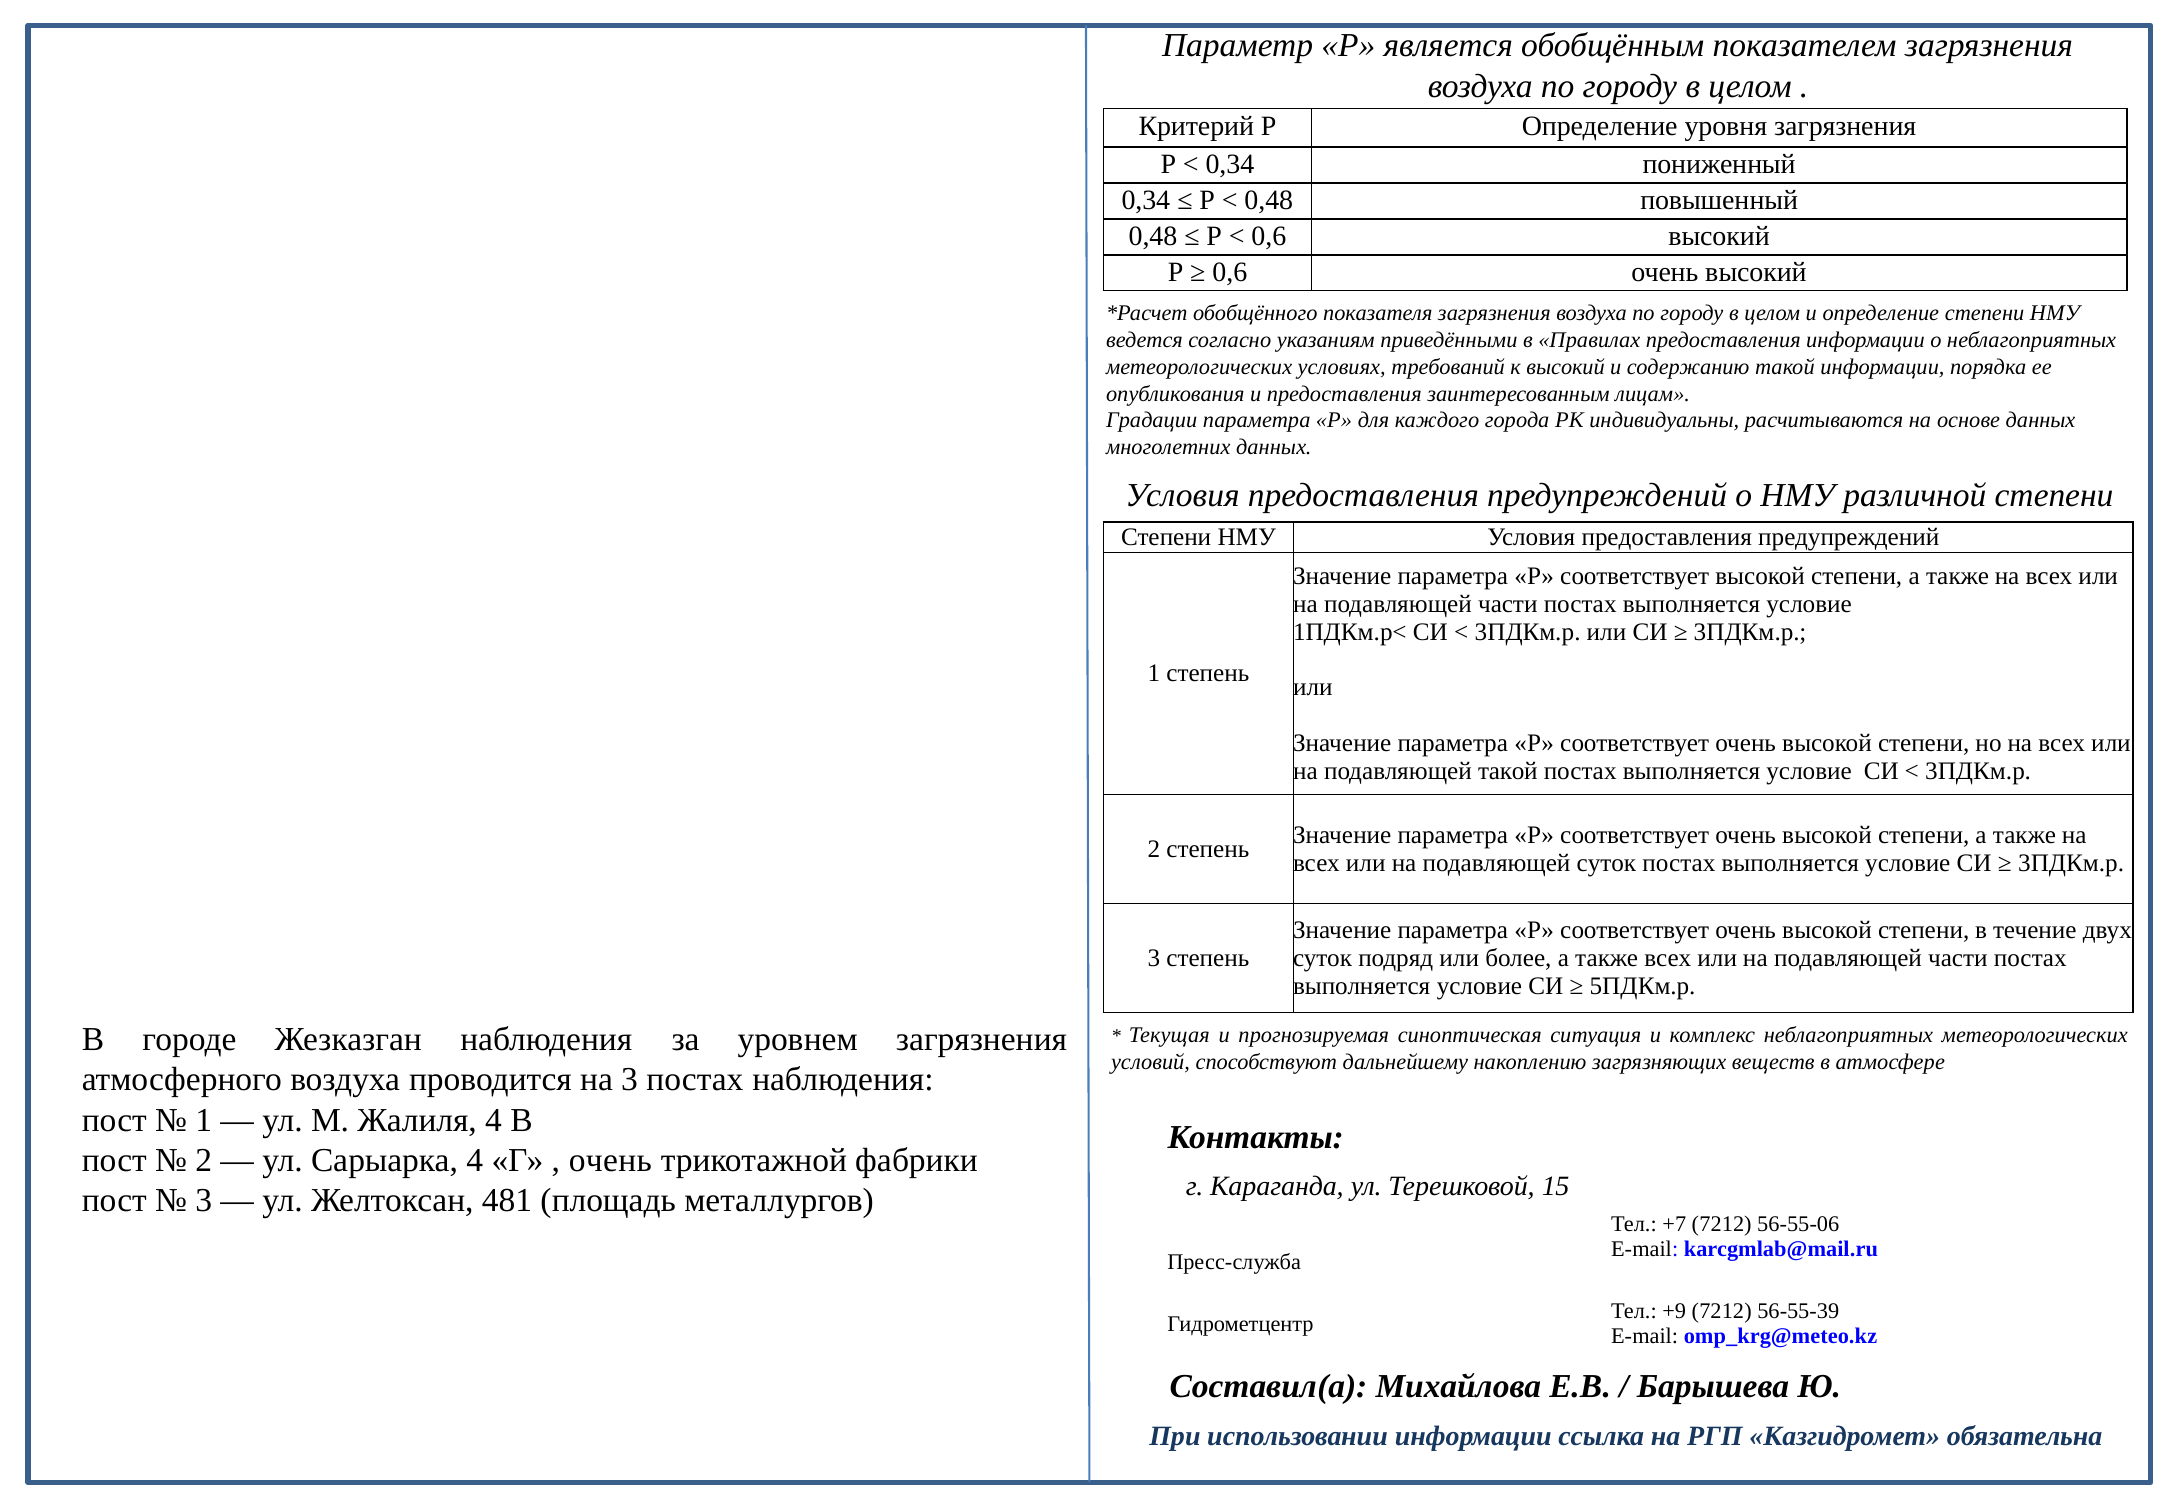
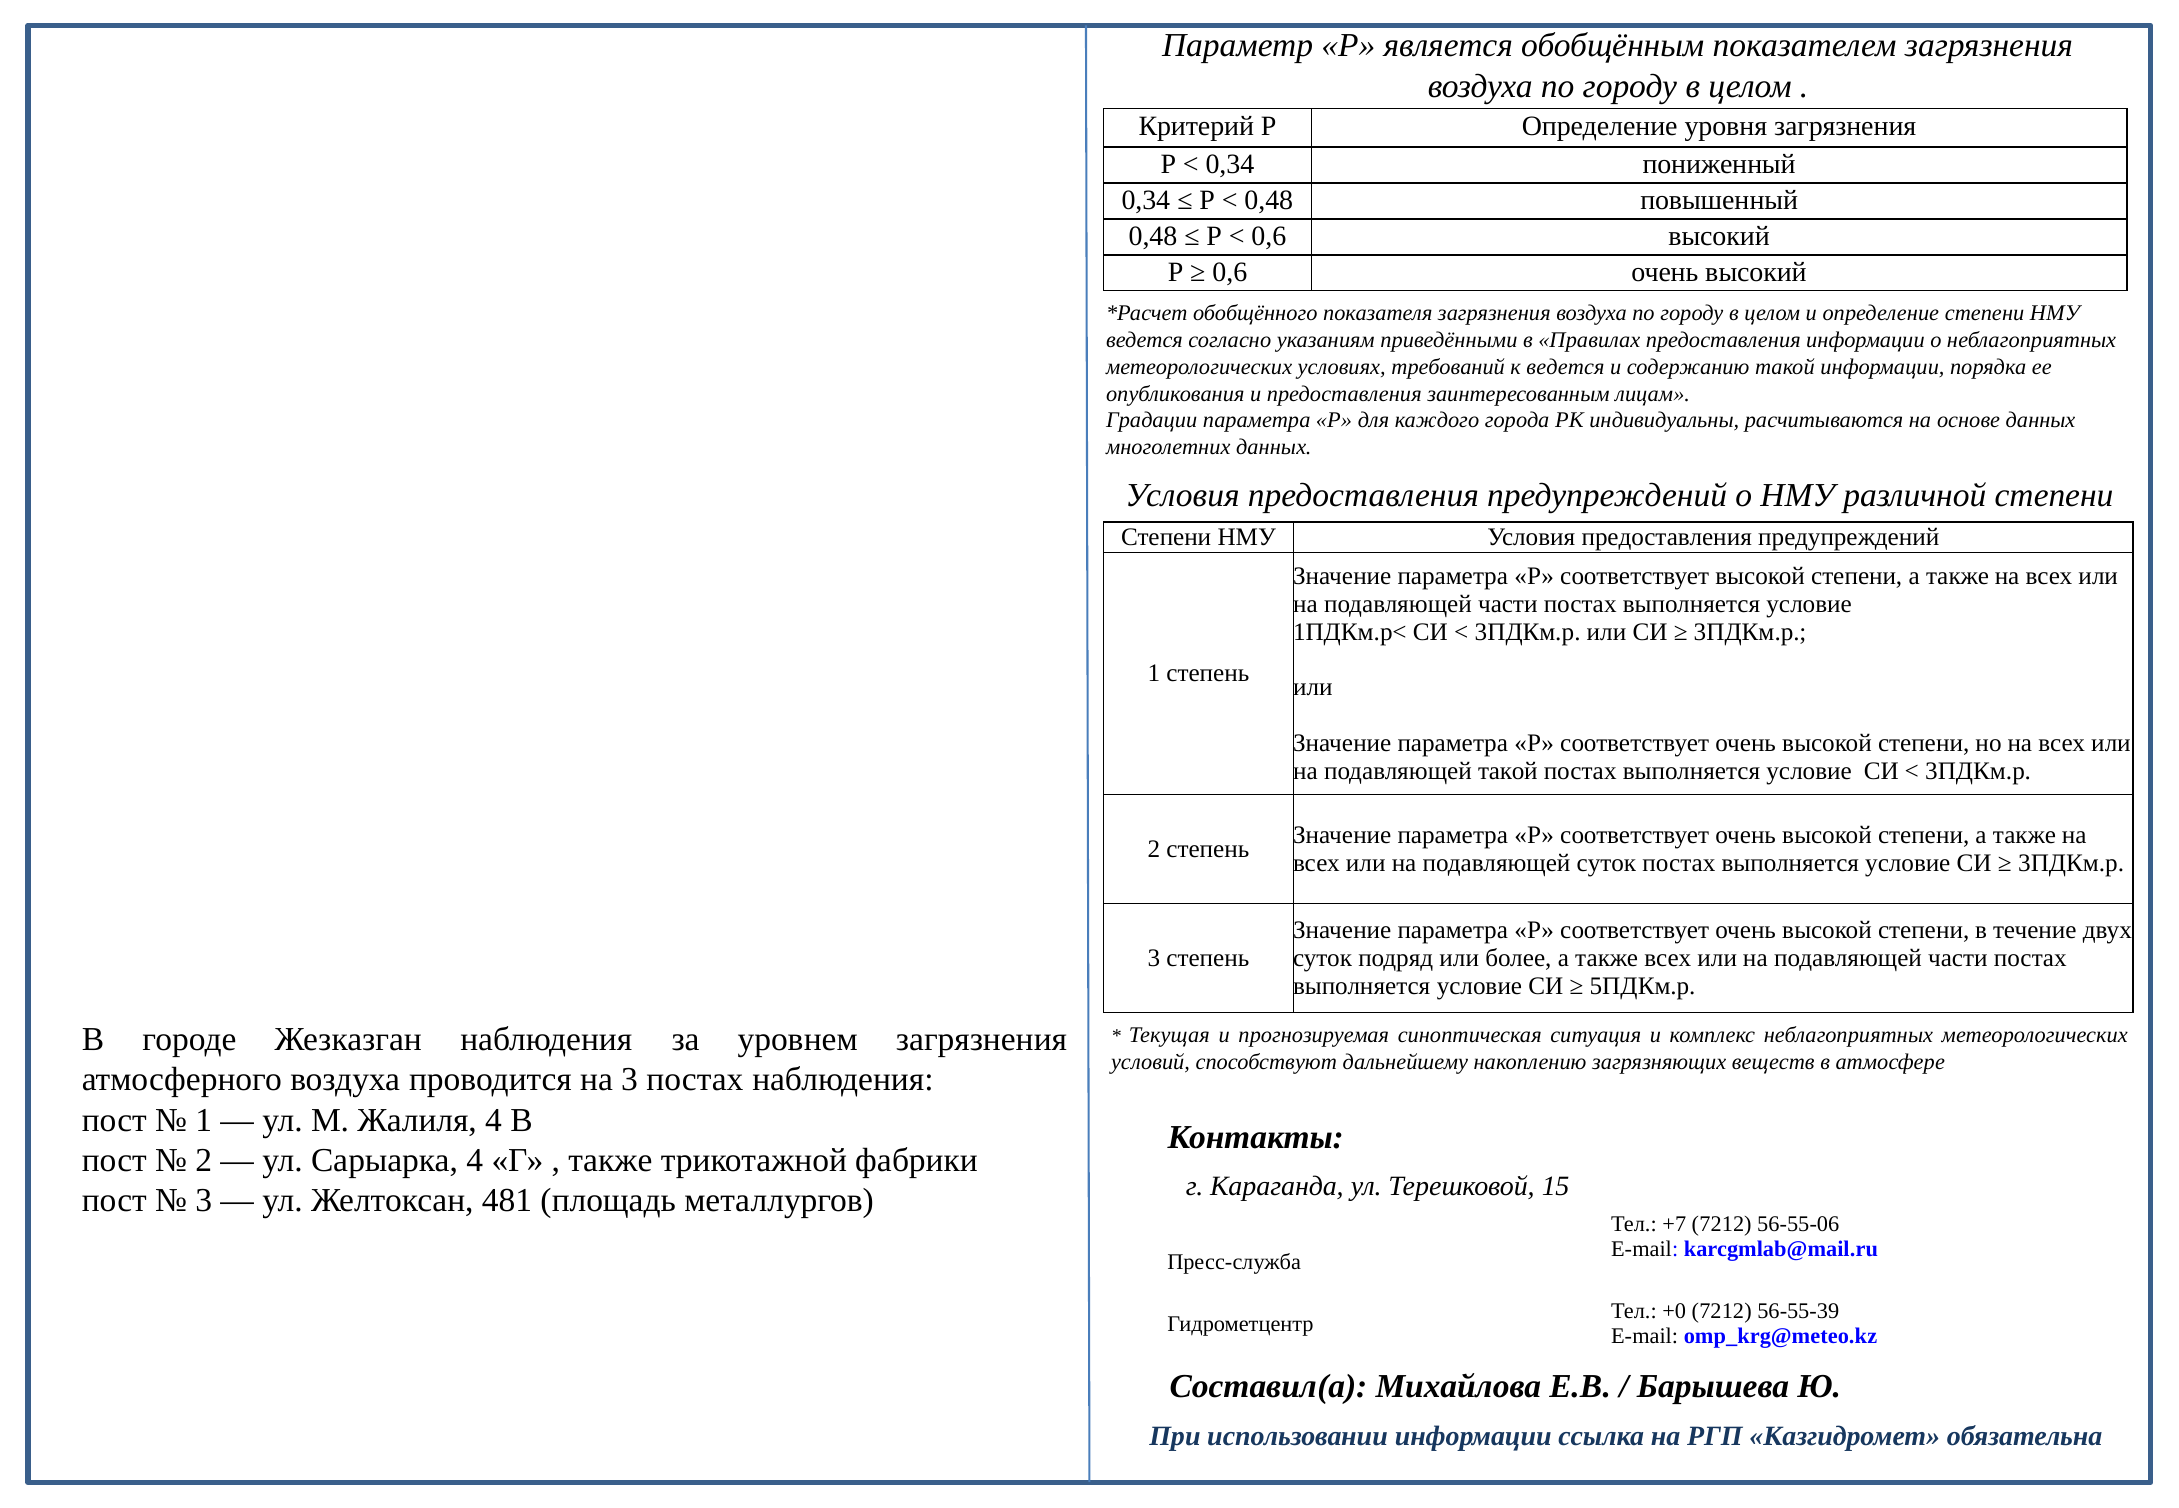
к высокий: высокий -> ведется
очень at (610, 1161): очень -> также
+9: +9 -> +0
